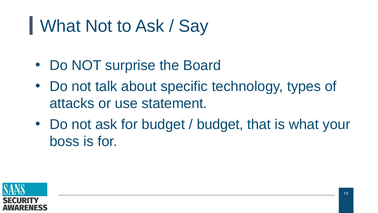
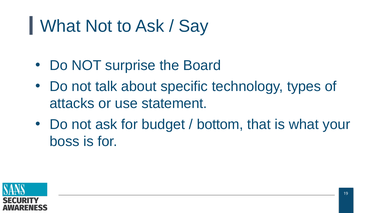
budget at (220, 124): budget -> bottom
